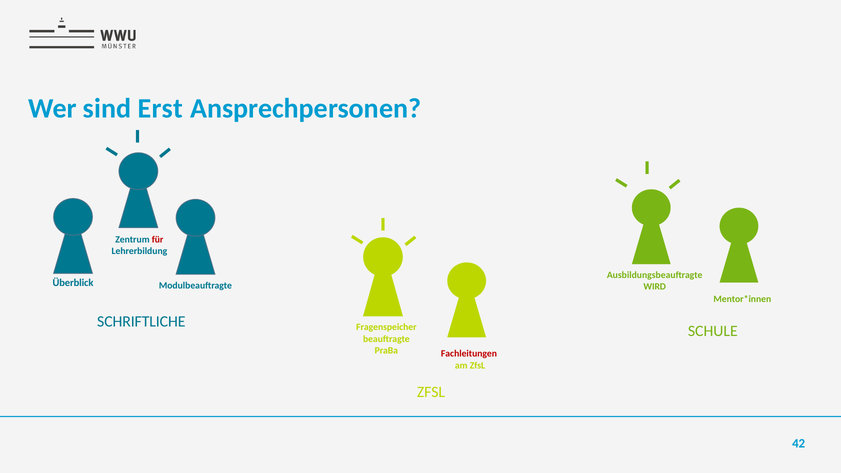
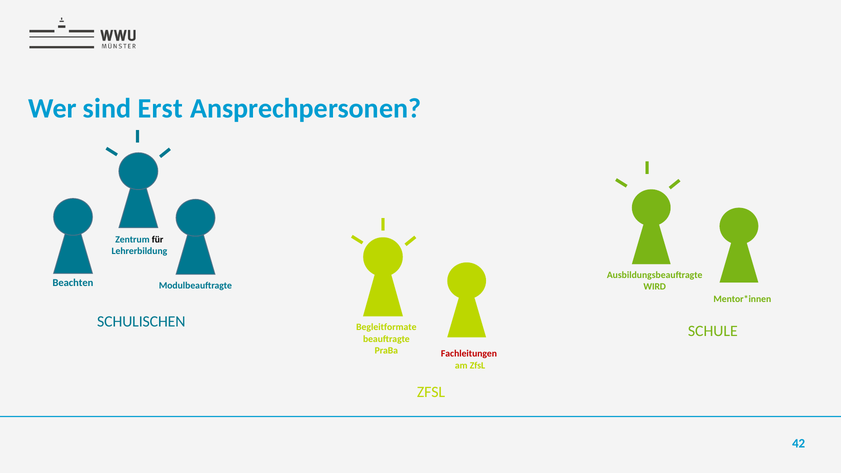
für colour: red -> black
Überblick: Überblick -> Beachten
SCHRIFTLICHE: SCHRIFTLICHE -> SCHULISCHEN
Fragenspeicher: Fragenspeicher -> Begleitformate
